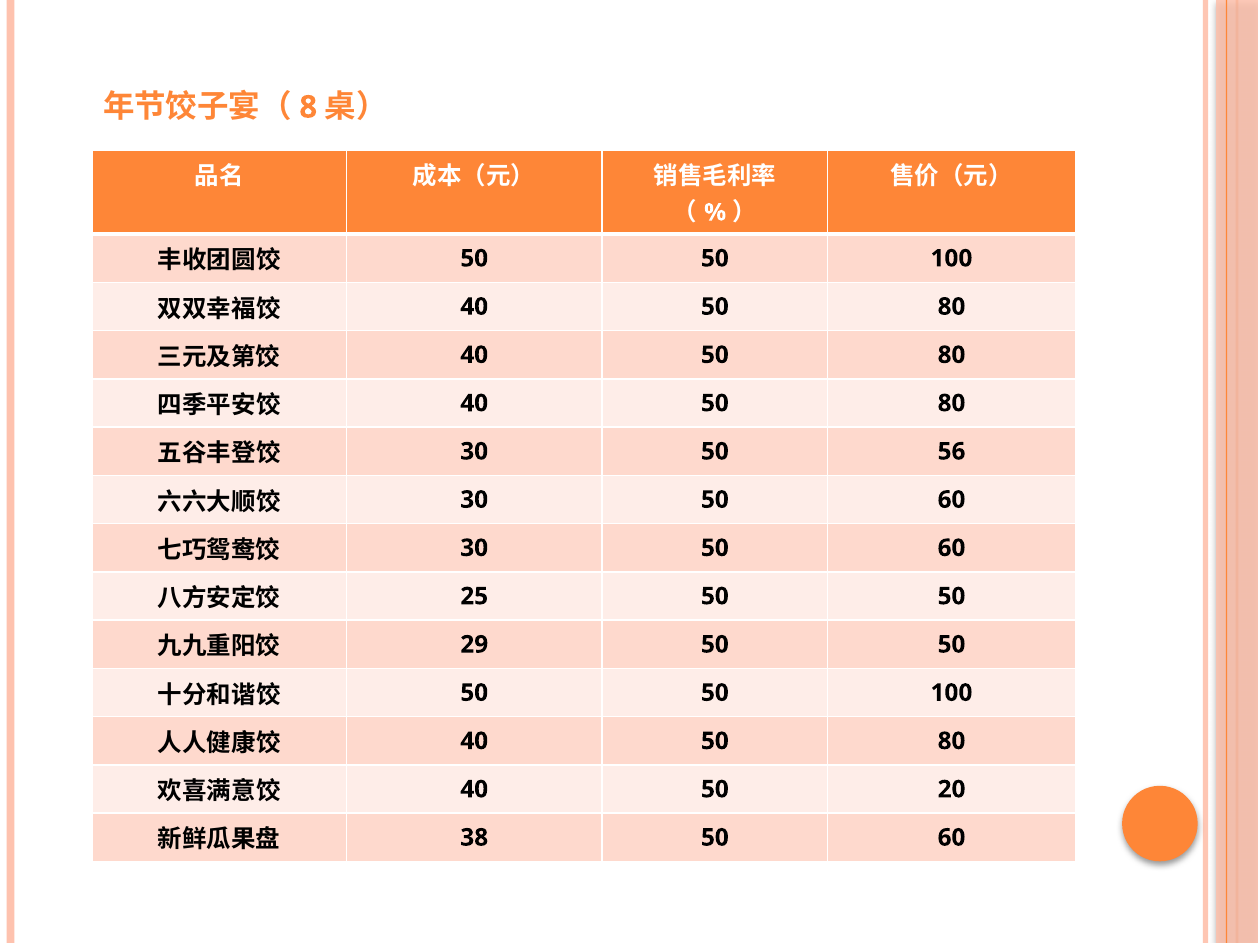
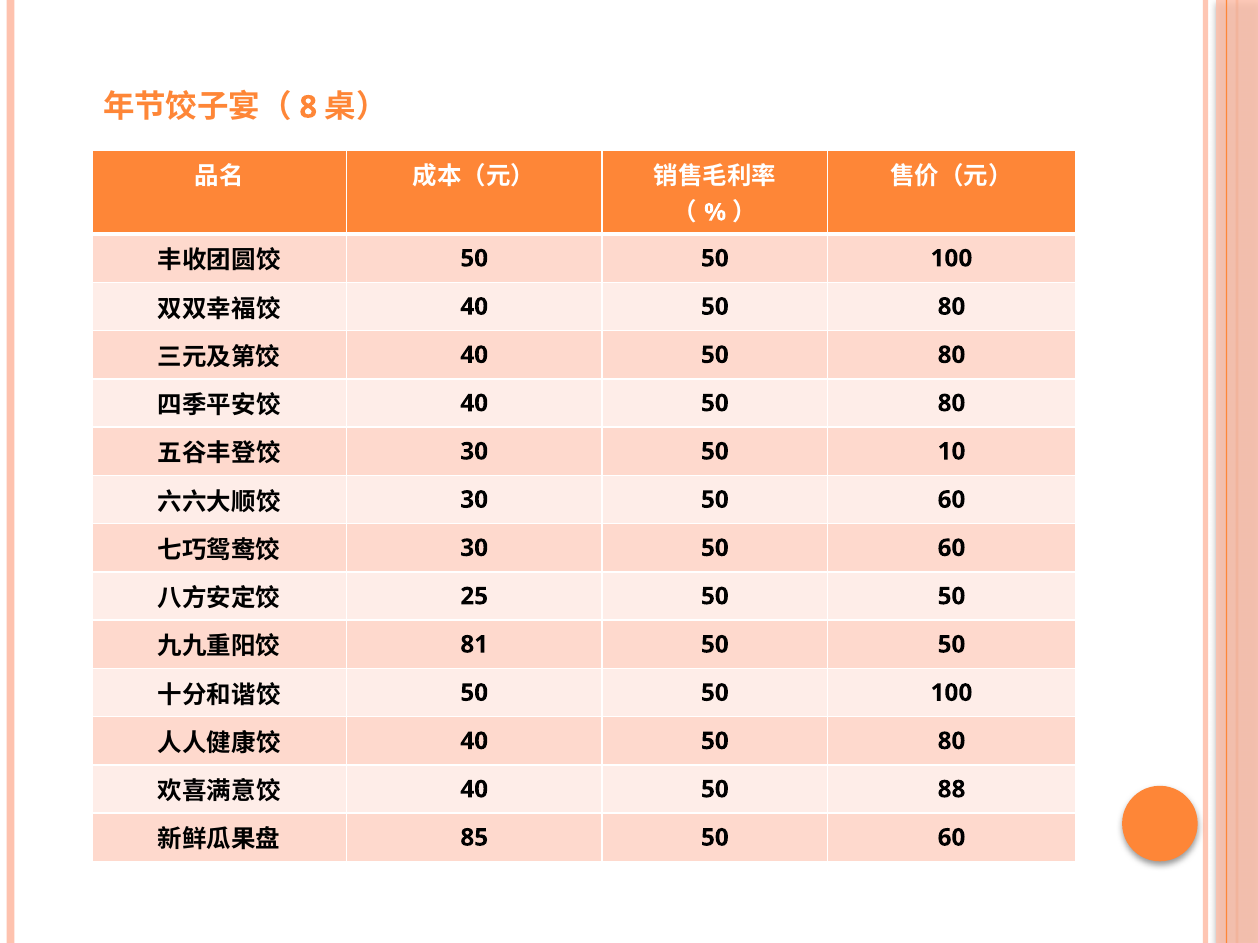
56: 56 -> 10
29: 29 -> 81
20: 20 -> 88
38: 38 -> 85
